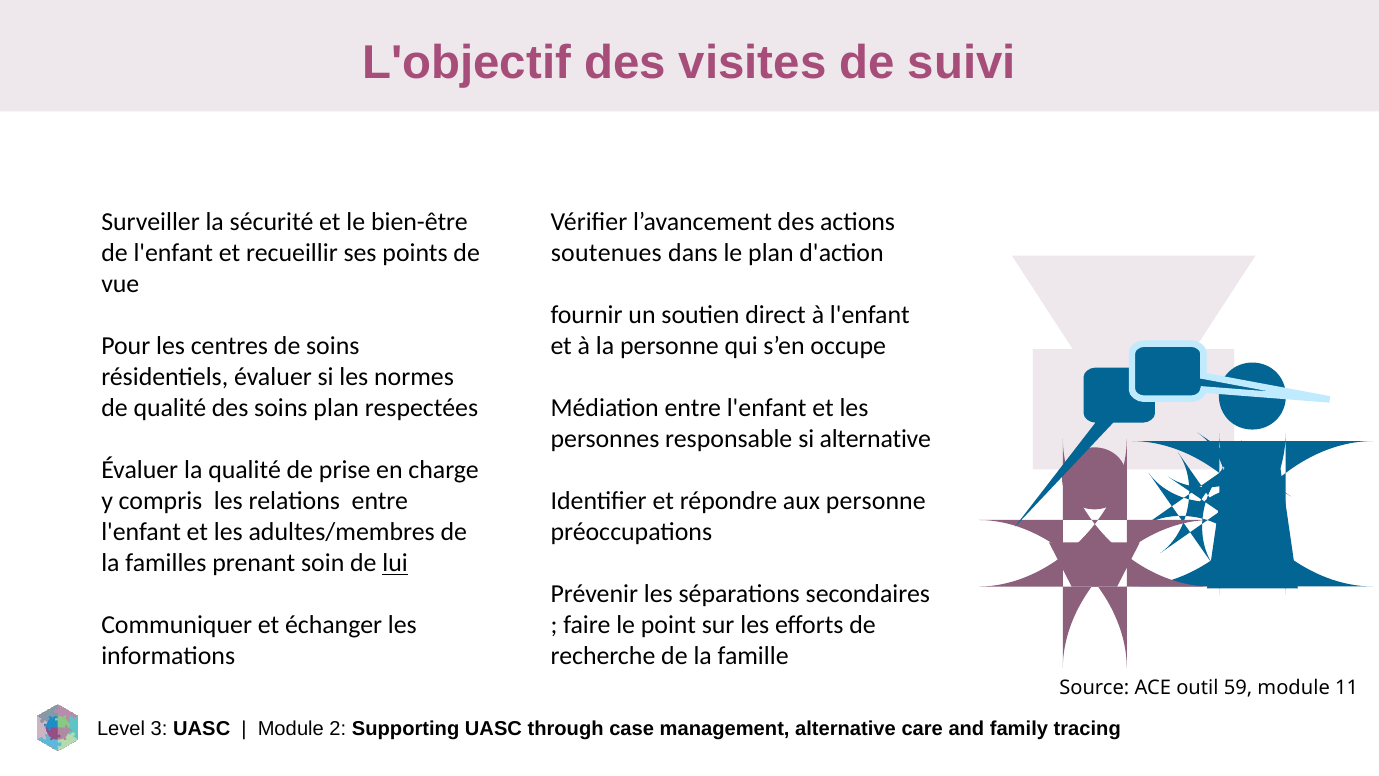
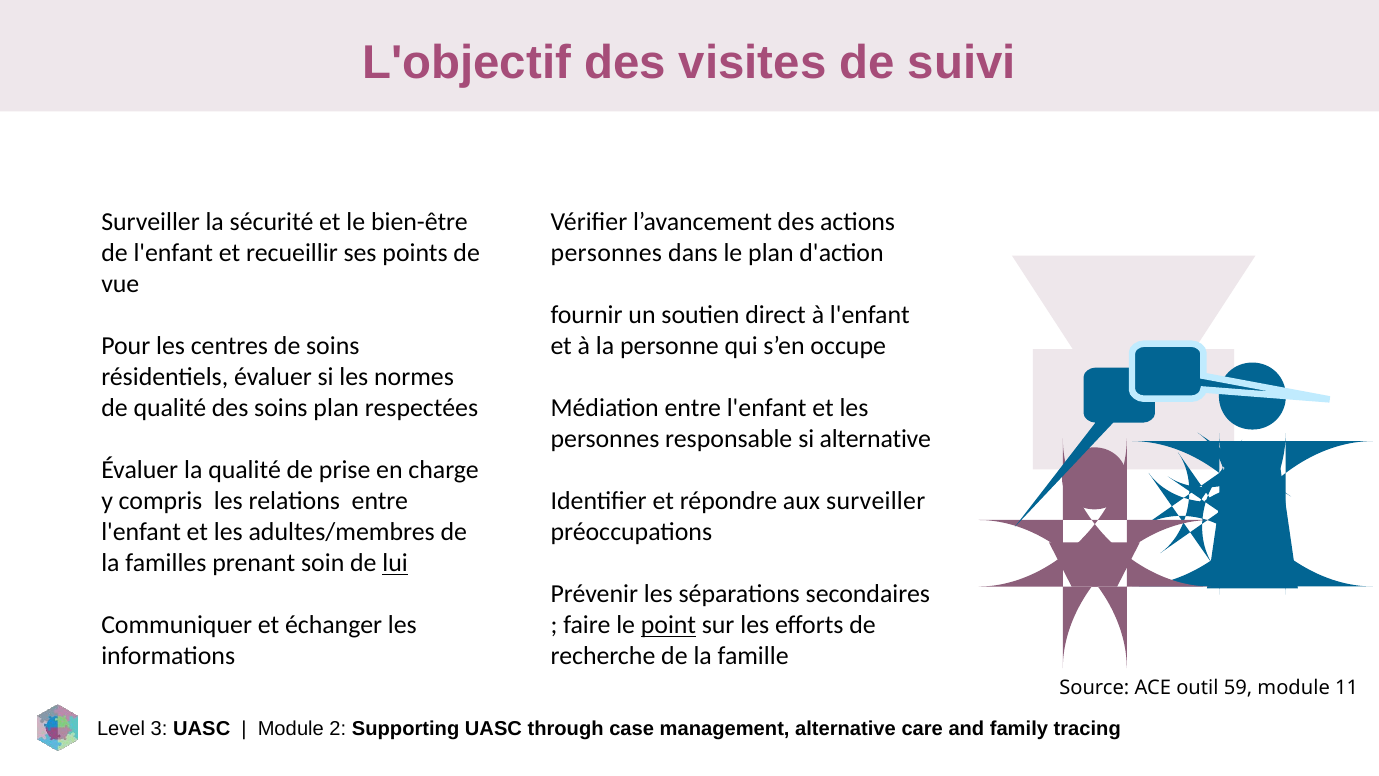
soutenues at (606, 253): soutenues -> personnes
aux personne: personne -> surveiller
point underline: none -> present
